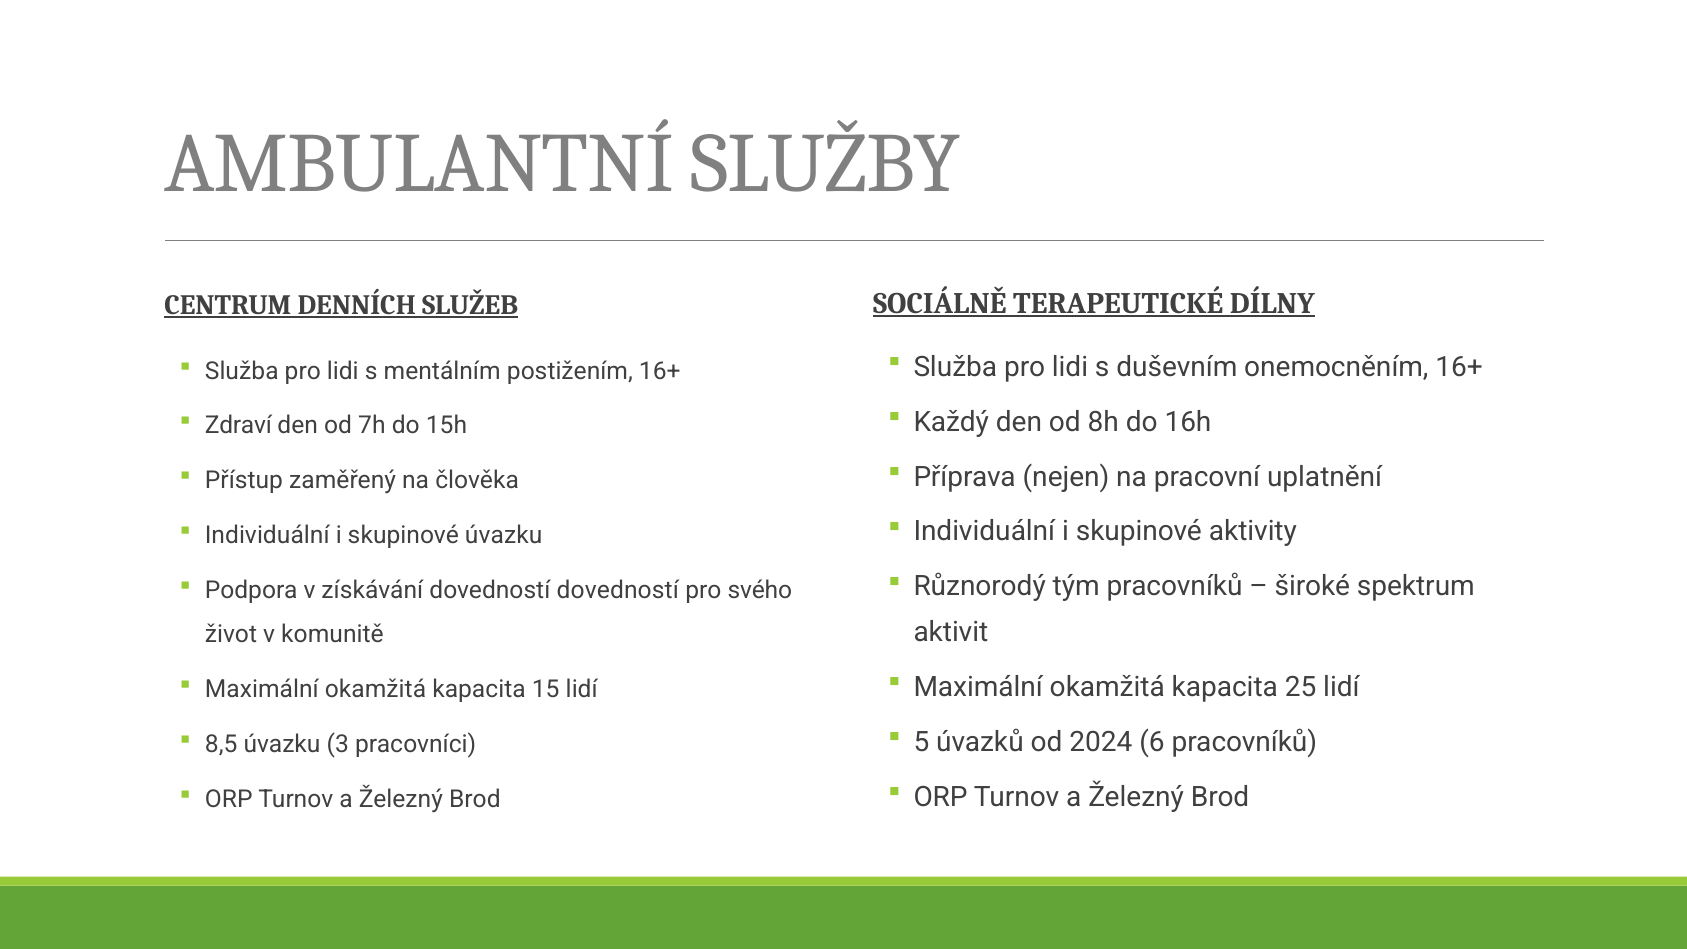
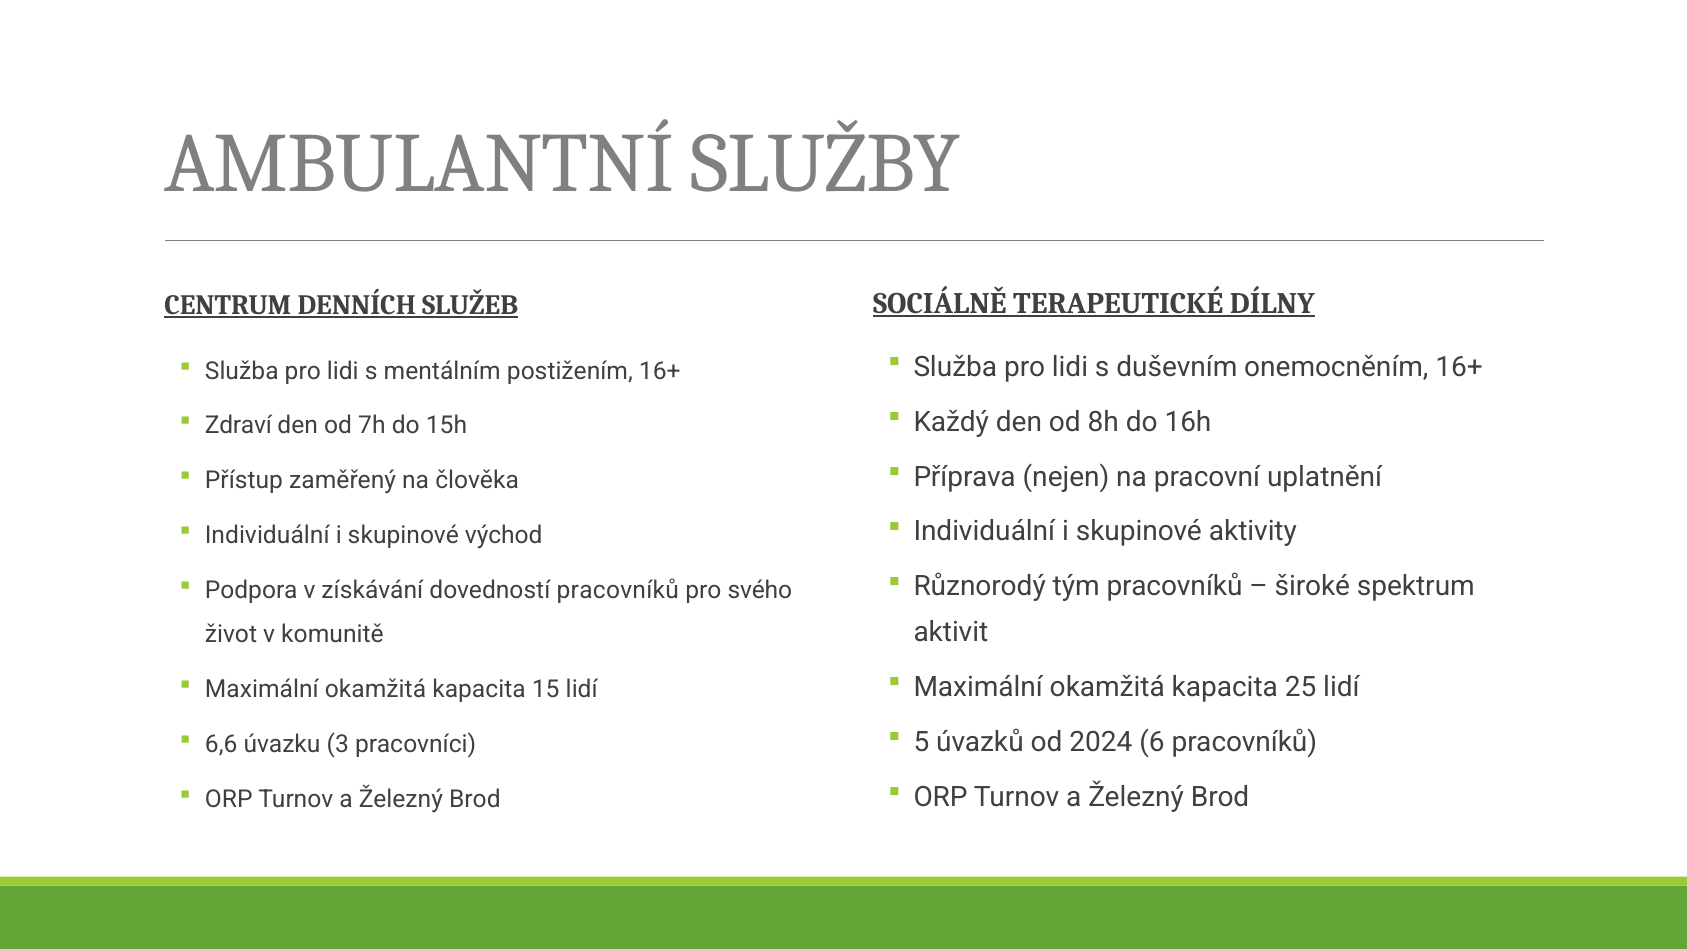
skupinové úvazku: úvazku -> východ
dovedností dovedností: dovedností -> pracovníků
8,5: 8,5 -> 6,6
